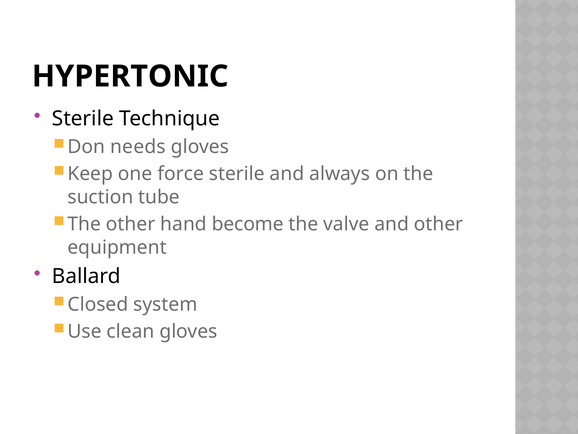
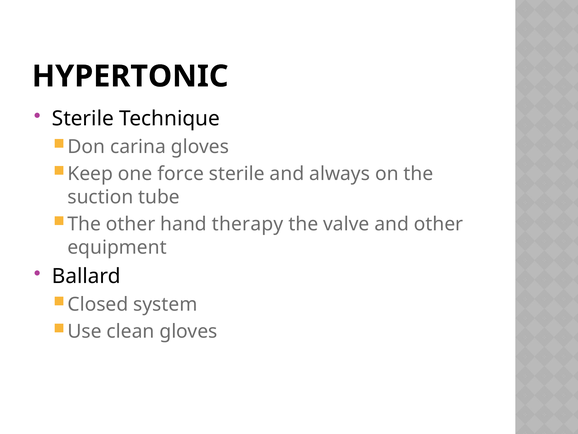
needs: needs -> carina
become: become -> therapy
